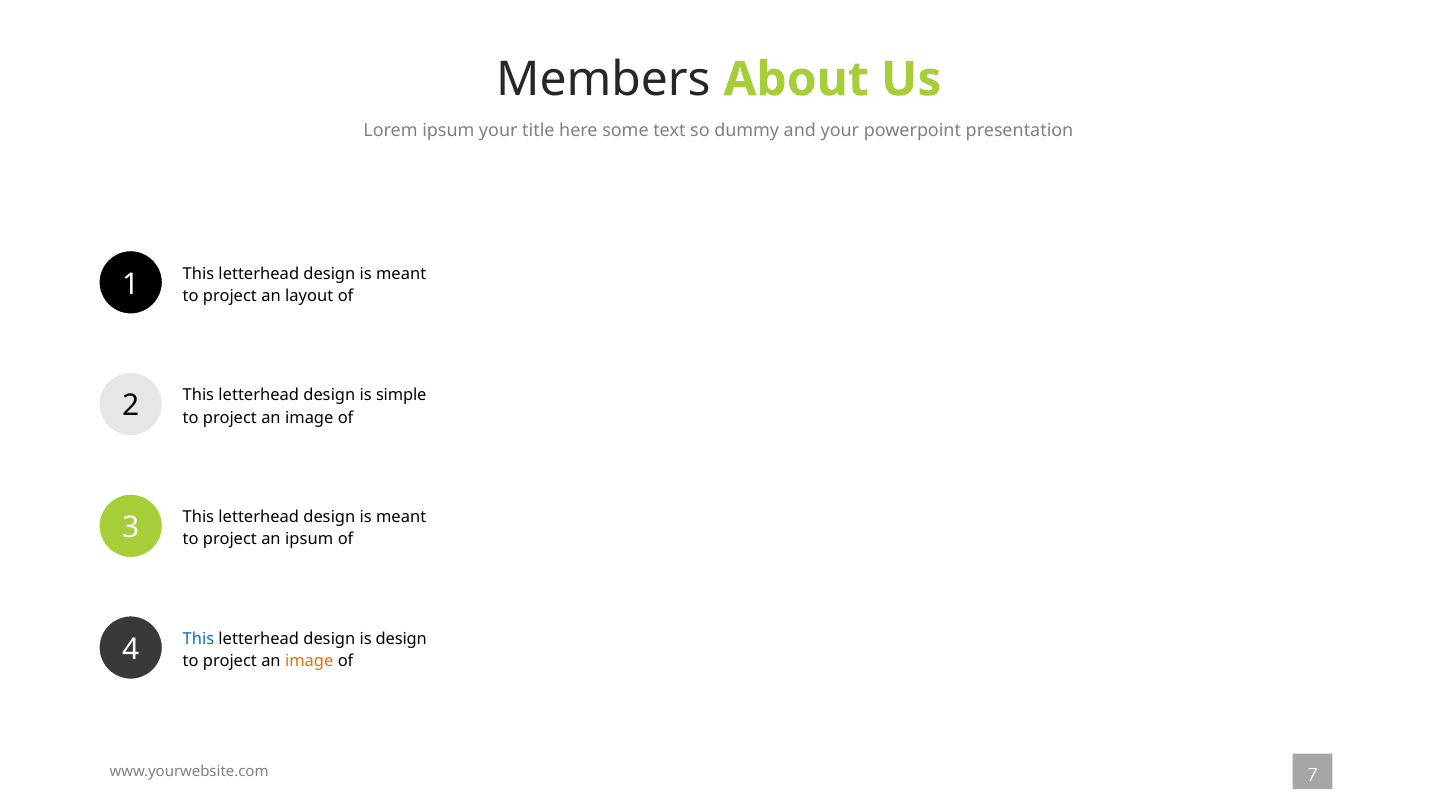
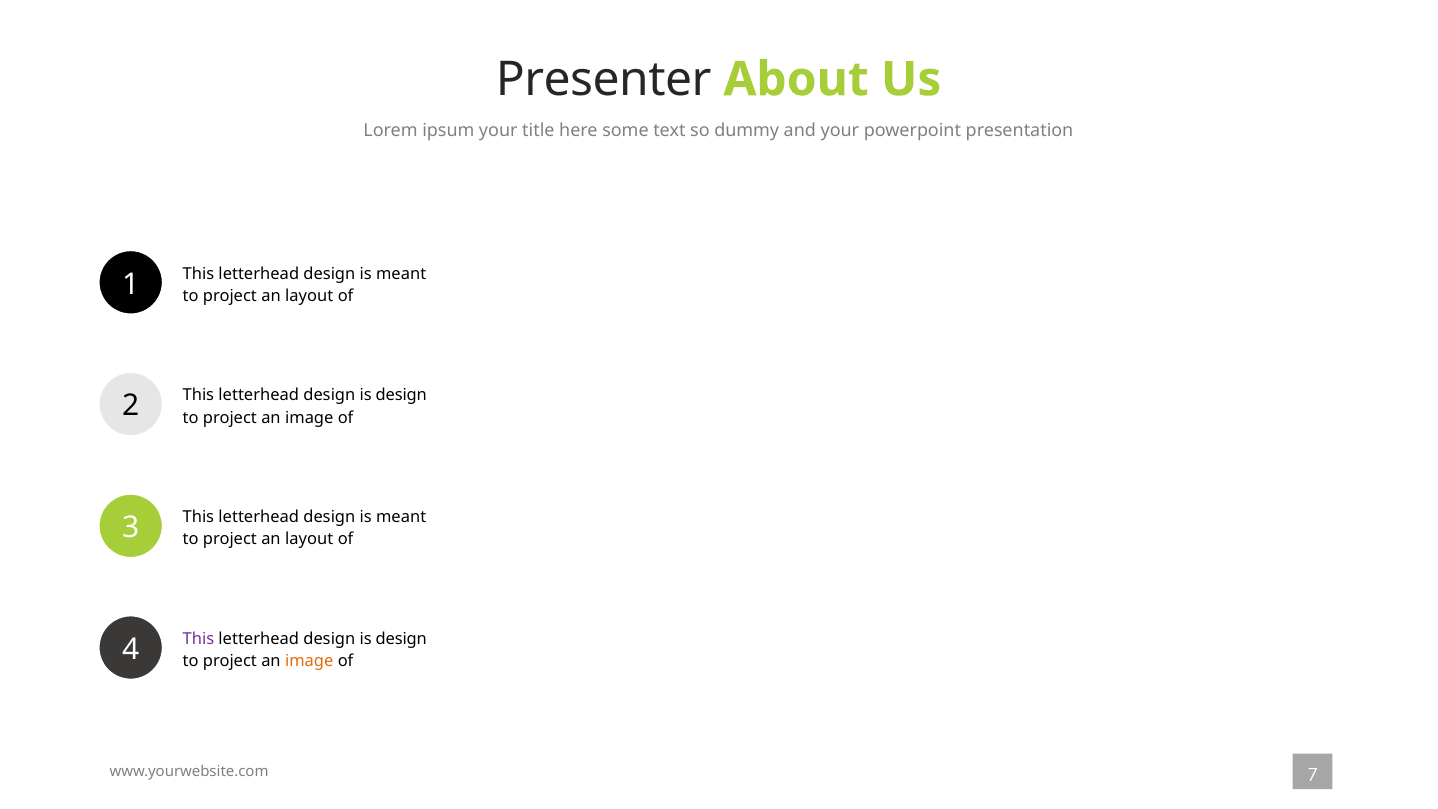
Members: Members -> Presenter
simple at (401, 395): simple -> design
ipsum at (309, 539): ipsum -> layout
This at (198, 639) colour: blue -> purple
